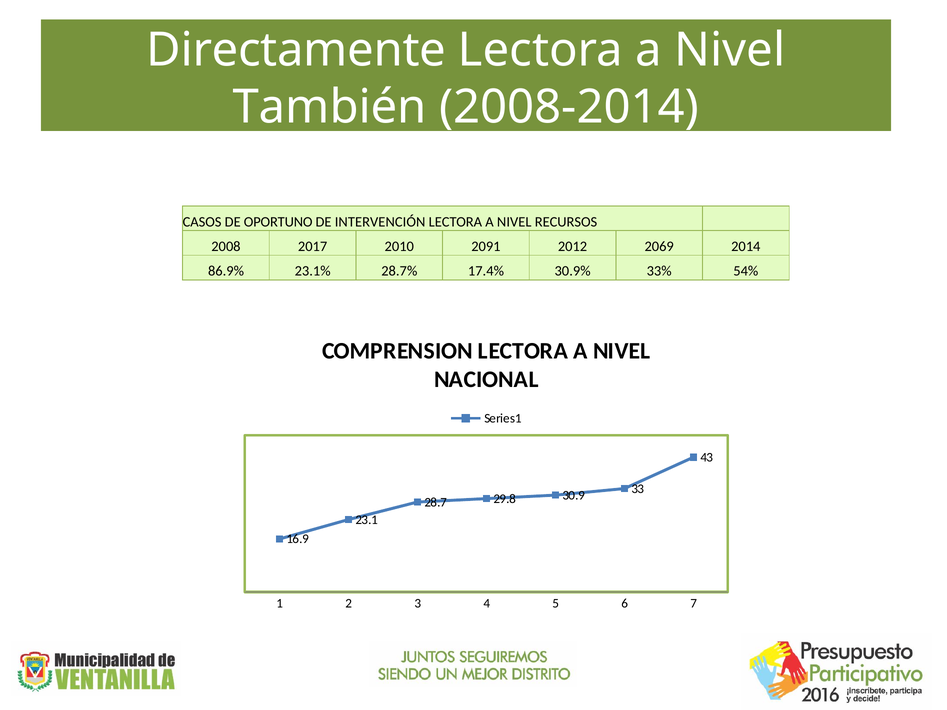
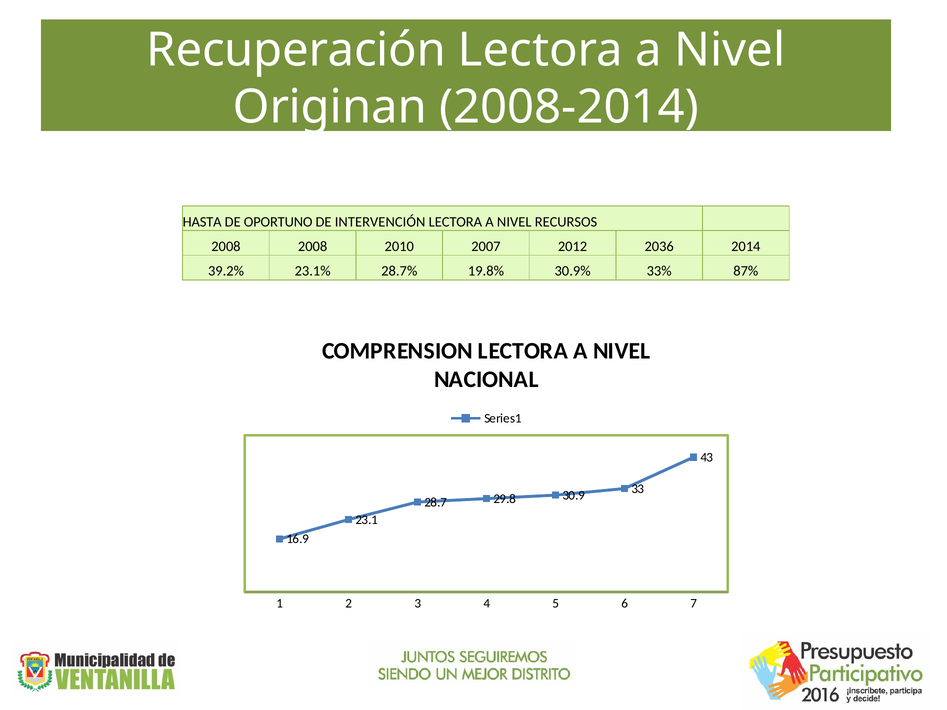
Directamente: Directamente -> Recuperación
También: También -> Originan
CASOS: CASOS -> HASTA
2008 2017: 2017 -> 2008
2091: 2091 -> 2007
2069: 2069 -> 2036
86.9%: 86.9% -> 39.2%
17.4%: 17.4% -> 19.8%
54%: 54% -> 87%
